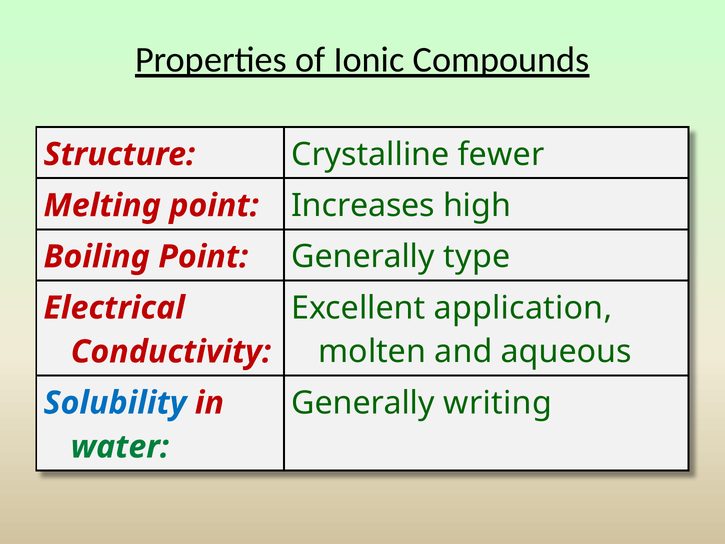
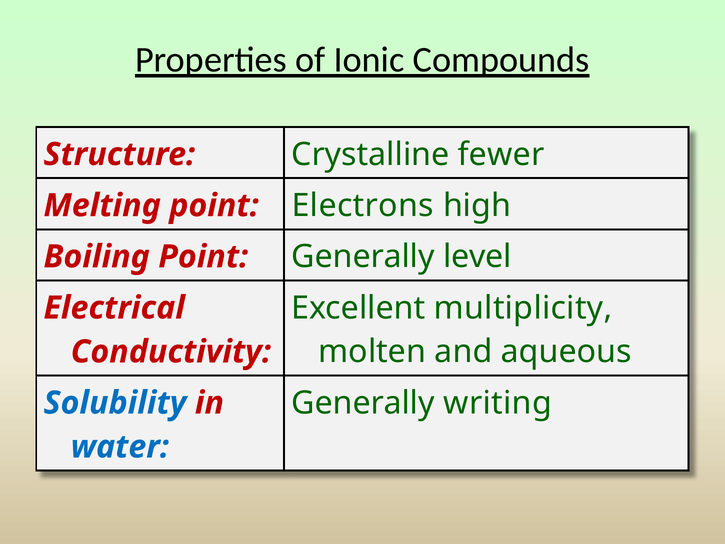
Increases: Increases -> Electrons
type: type -> level
application: application -> multiplicity
water colour: green -> blue
